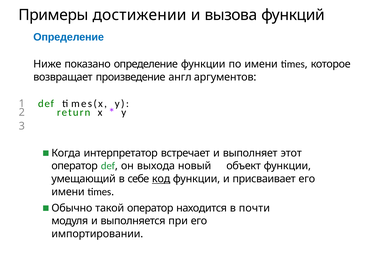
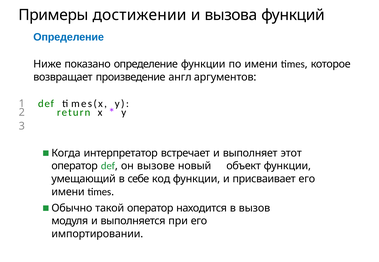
выхода: выхода -> вызове
код underline: present -> none
почти: почти -> вызов
